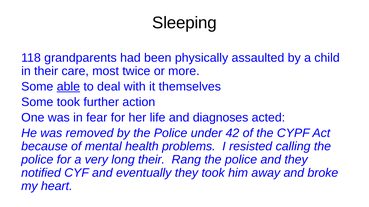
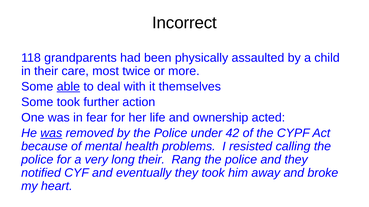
Sleeping: Sleeping -> Incorrect
diagnoses: diagnoses -> ownership
was at (51, 133) underline: none -> present
